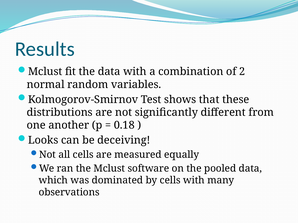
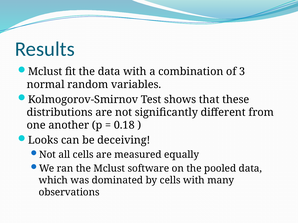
2: 2 -> 3
